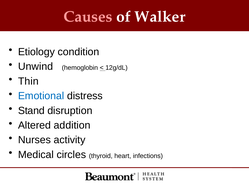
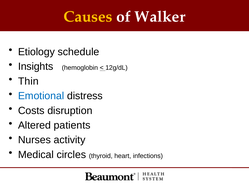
Causes colour: pink -> yellow
condition: condition -> schedule
Unwind: Unwind -> Insights
Stand: Stand -> Costs
addition: addition -> patients
